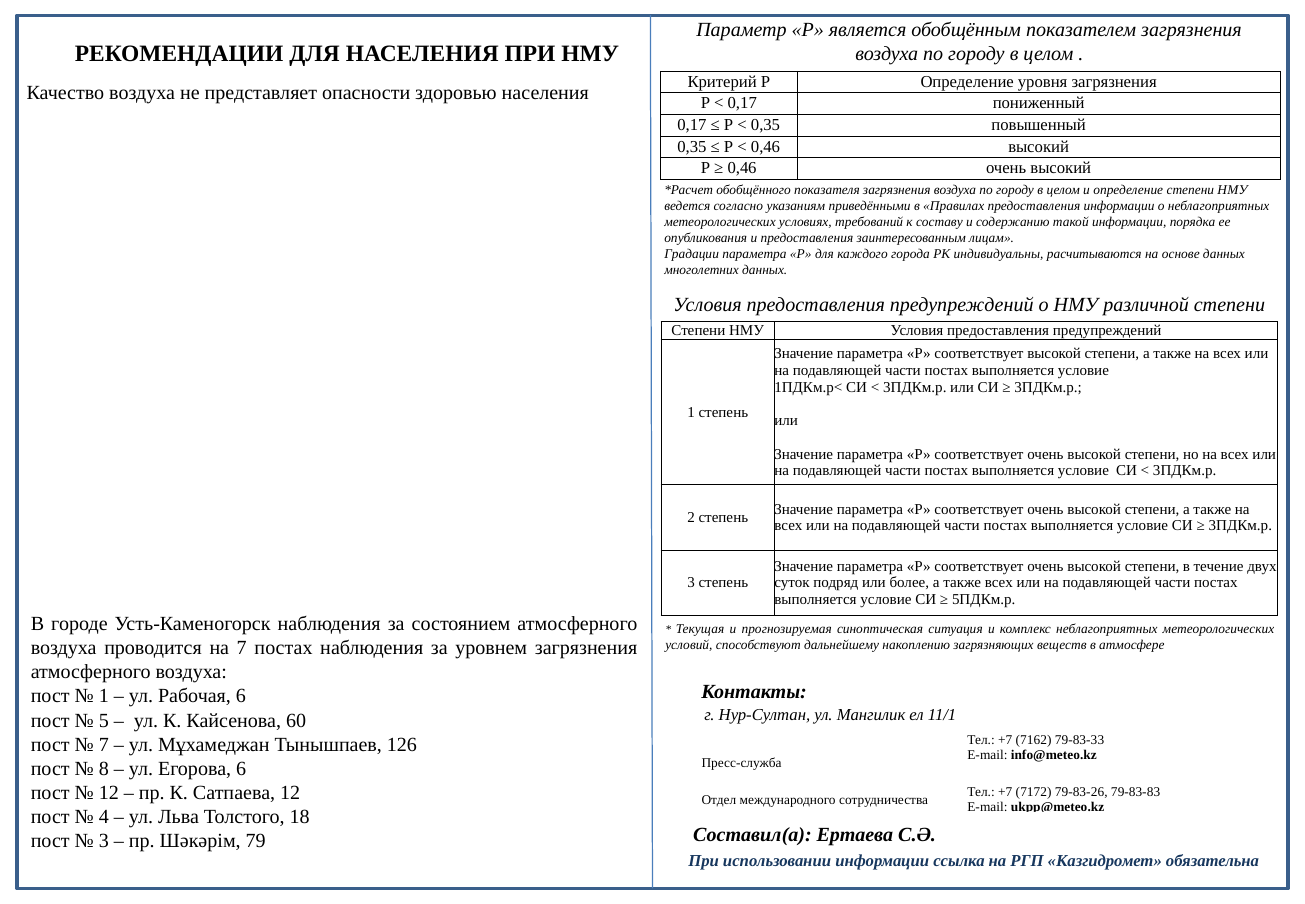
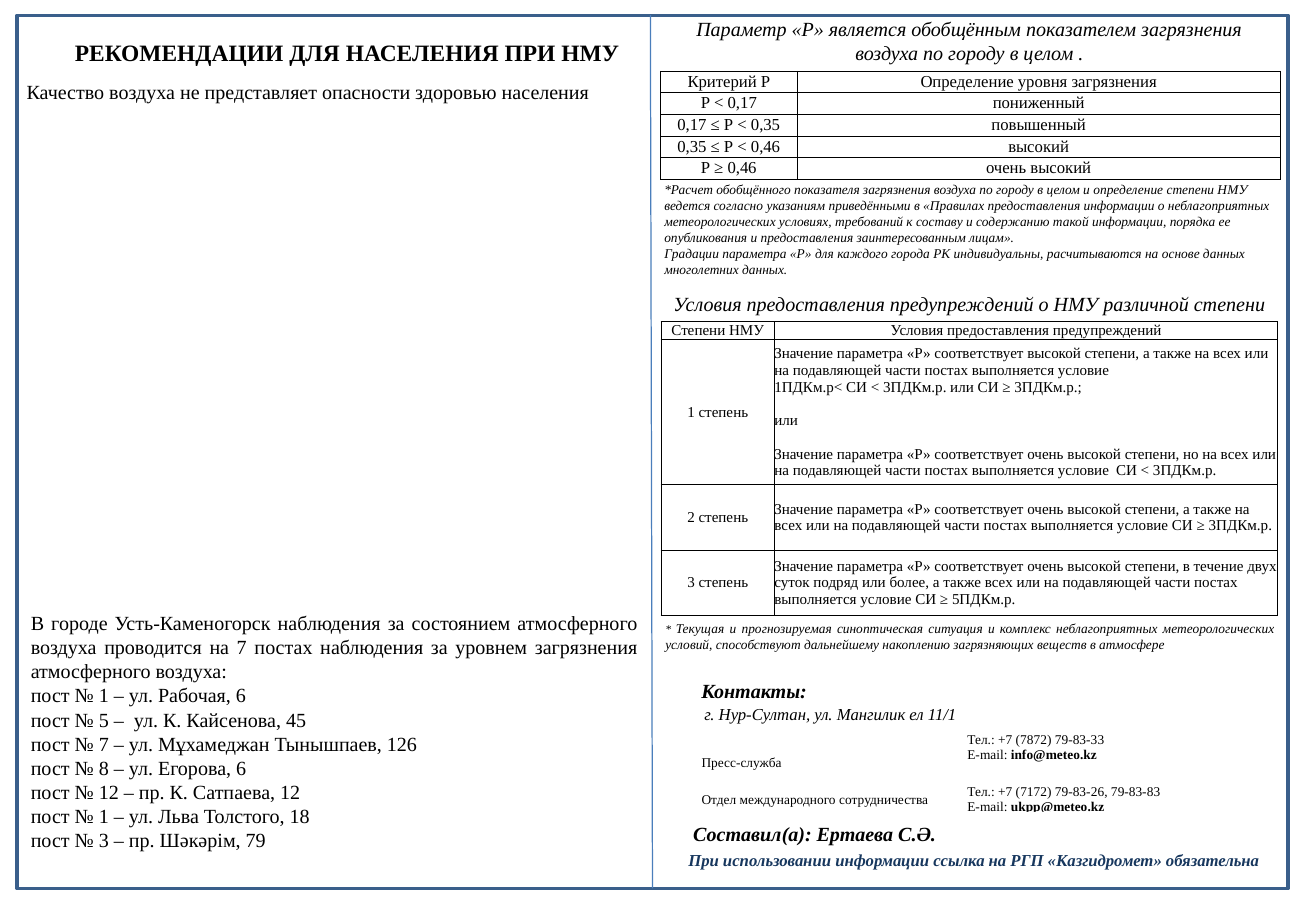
60: 60 -> 45
7162: 7162 -> 7872
4 at (104, 816): 4 -> 1
